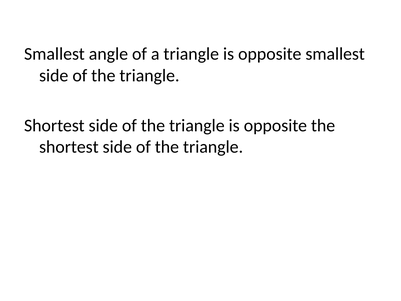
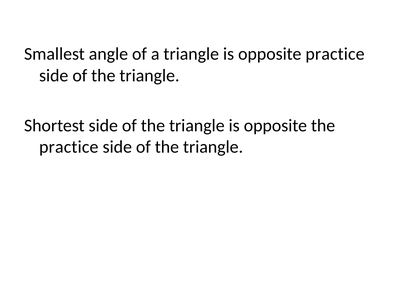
opposite smallest: smallest -> practice
shortest at (69, 147): shortest -> practice
